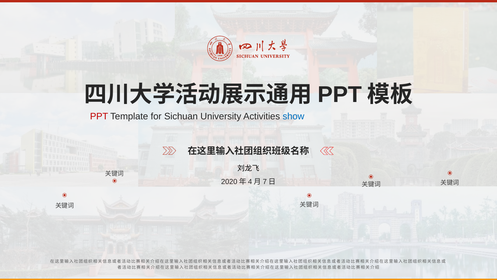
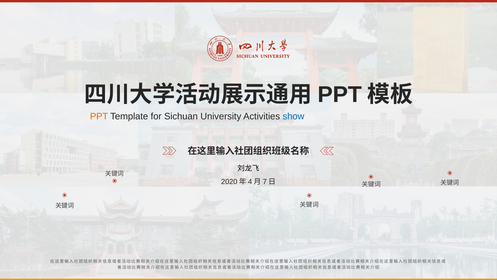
PPT at (99, 116) colour: red -> orange
